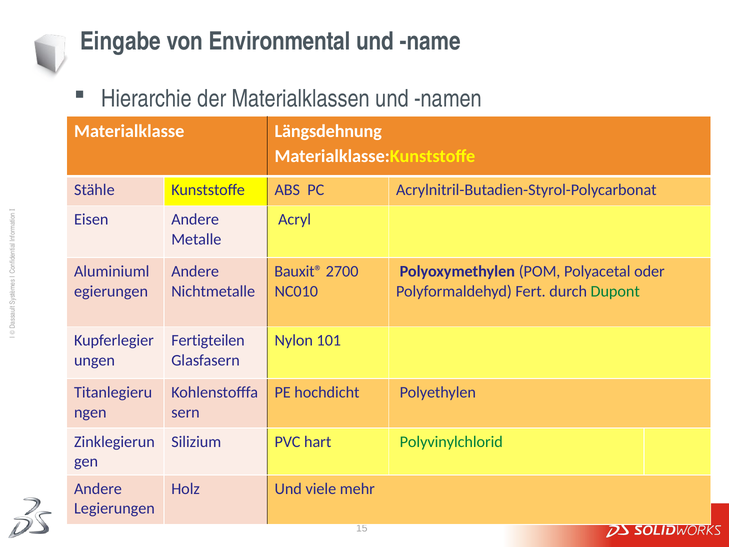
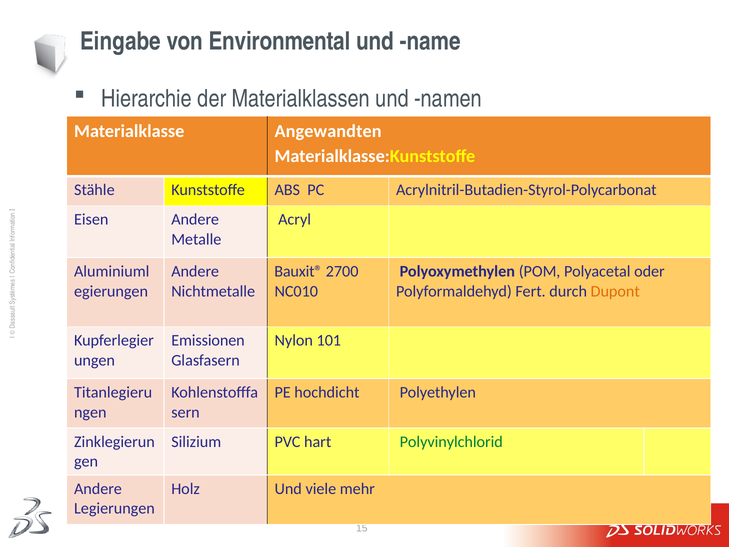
Längsdehnung: Längsdehnung -> Angewandten
Dupont colour: green -> orange
Fertigteilen: Fertigteilen -> Emissionen
